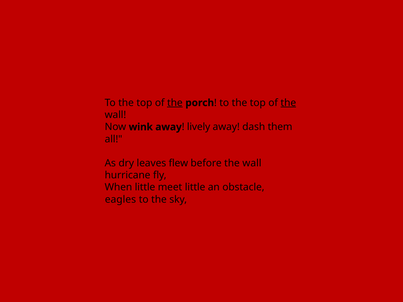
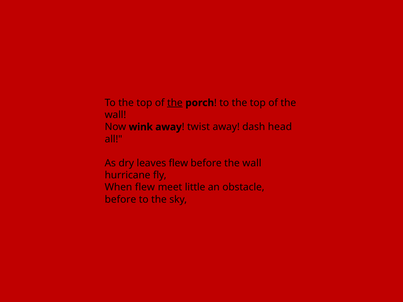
the at (288, 103) underline: present -> none
lively: lively -> twist
them: them -> head
When little: little -> flew
eagles at (120, 200): eagles -> before
